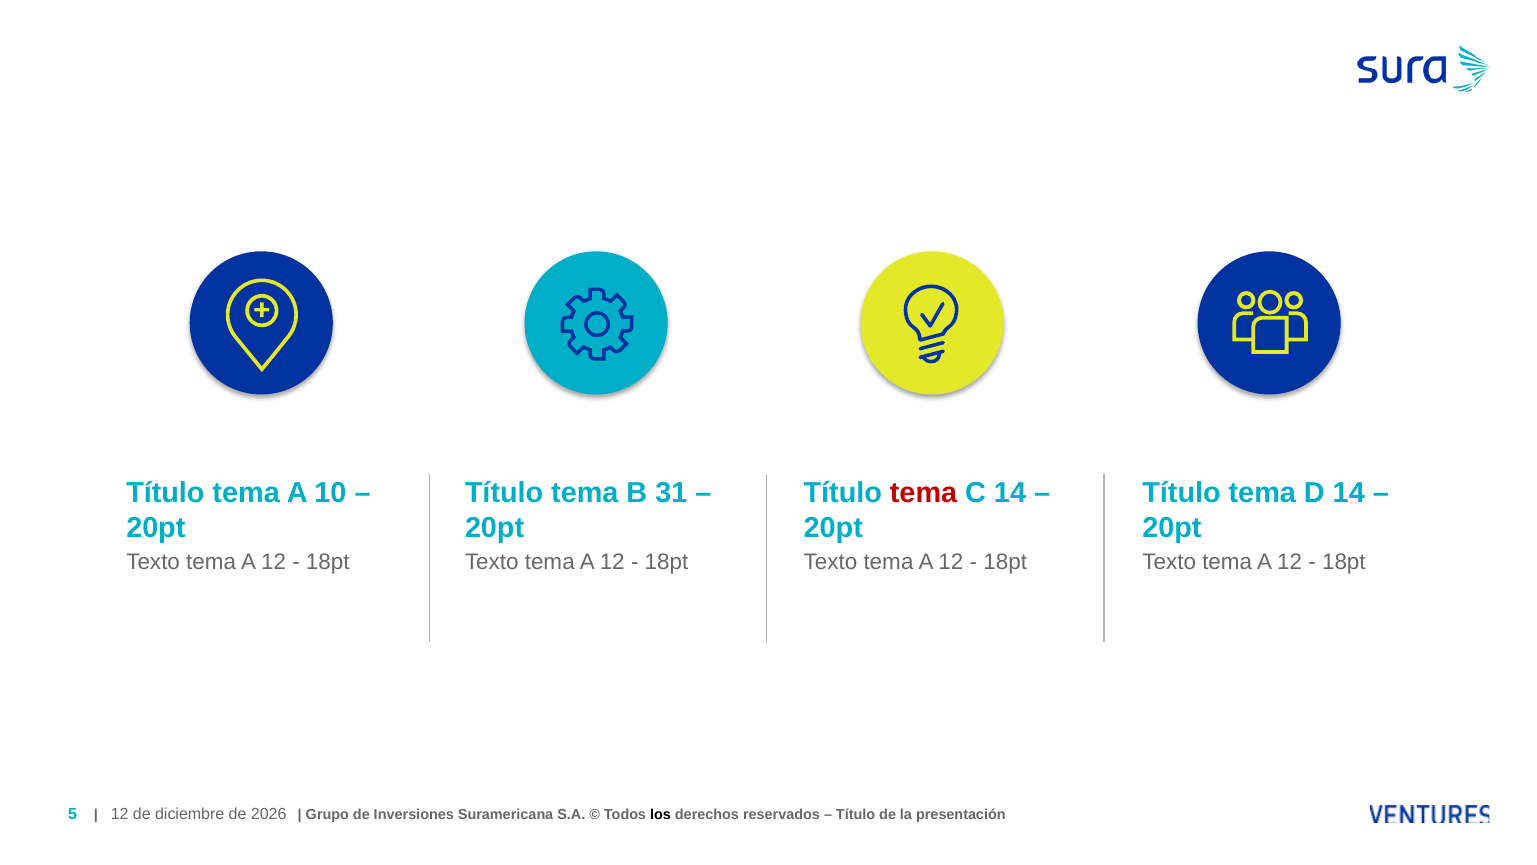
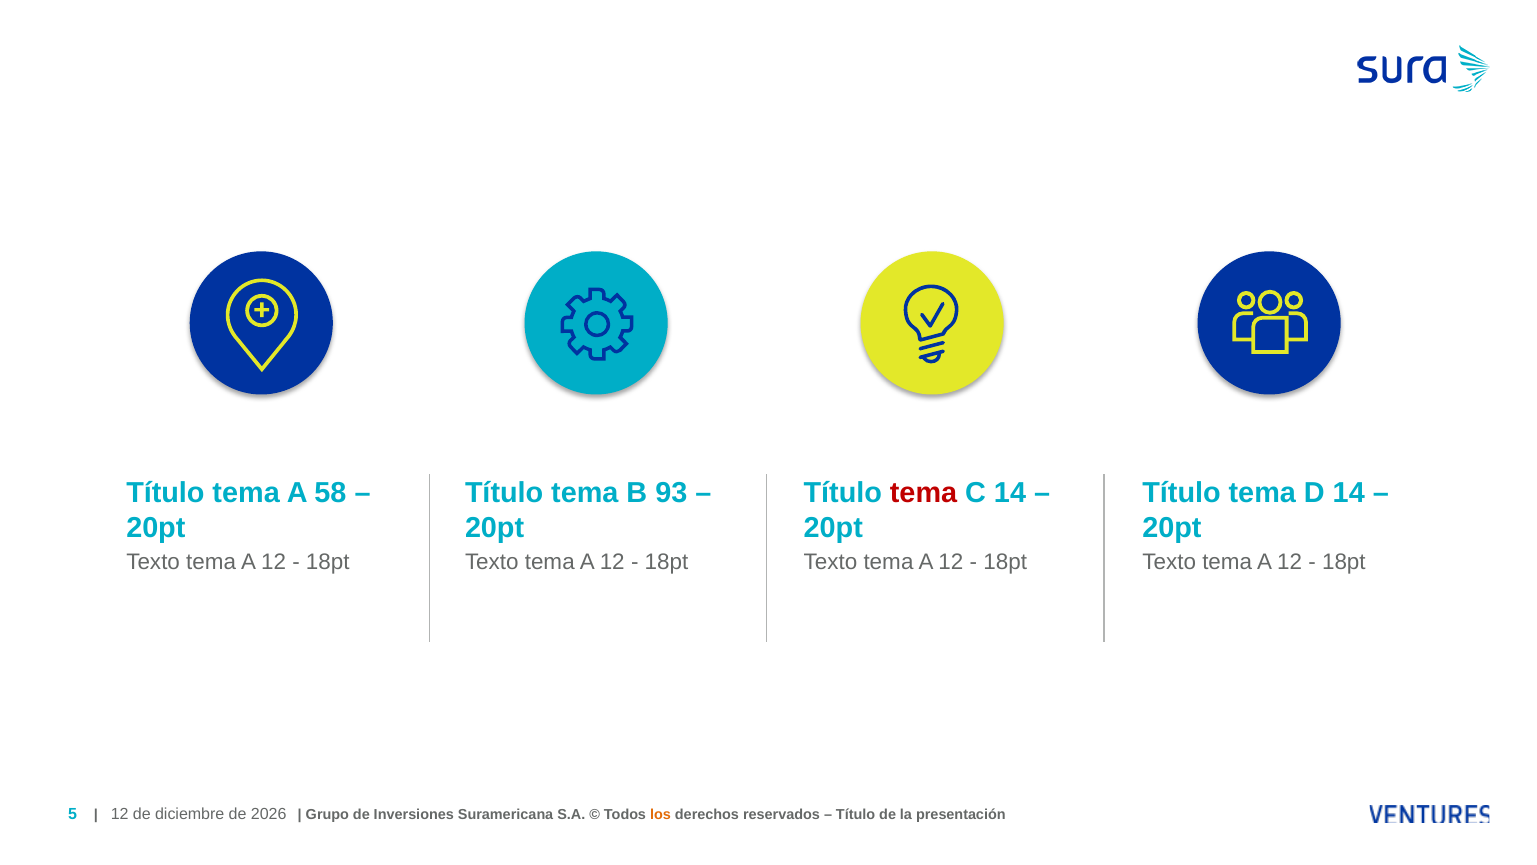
10: 10 -> 58
31: 31 -> 93
los colour: black -> orange
